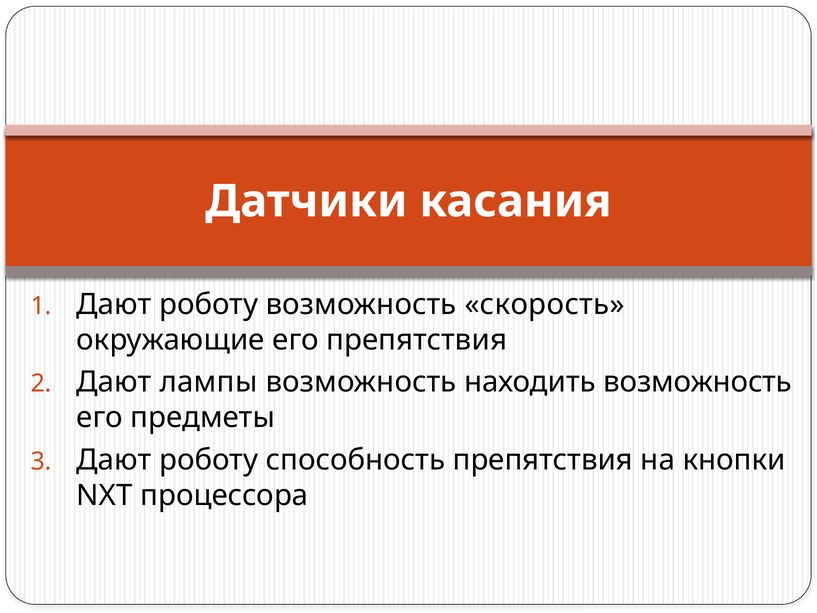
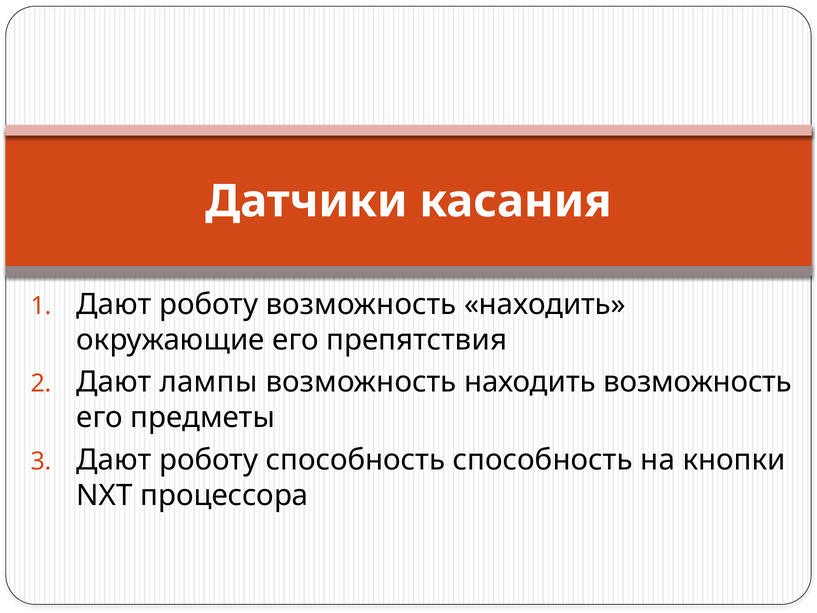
роботу возможность скорость: скорость -> находить
способность препятствия: препятствия -> способность
